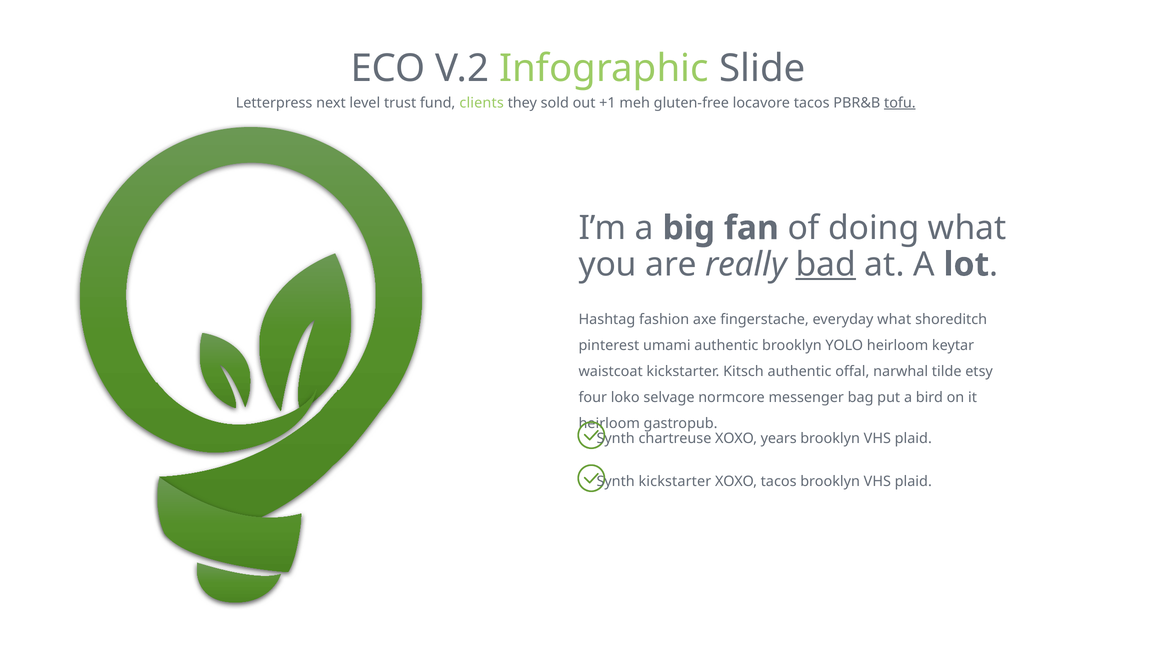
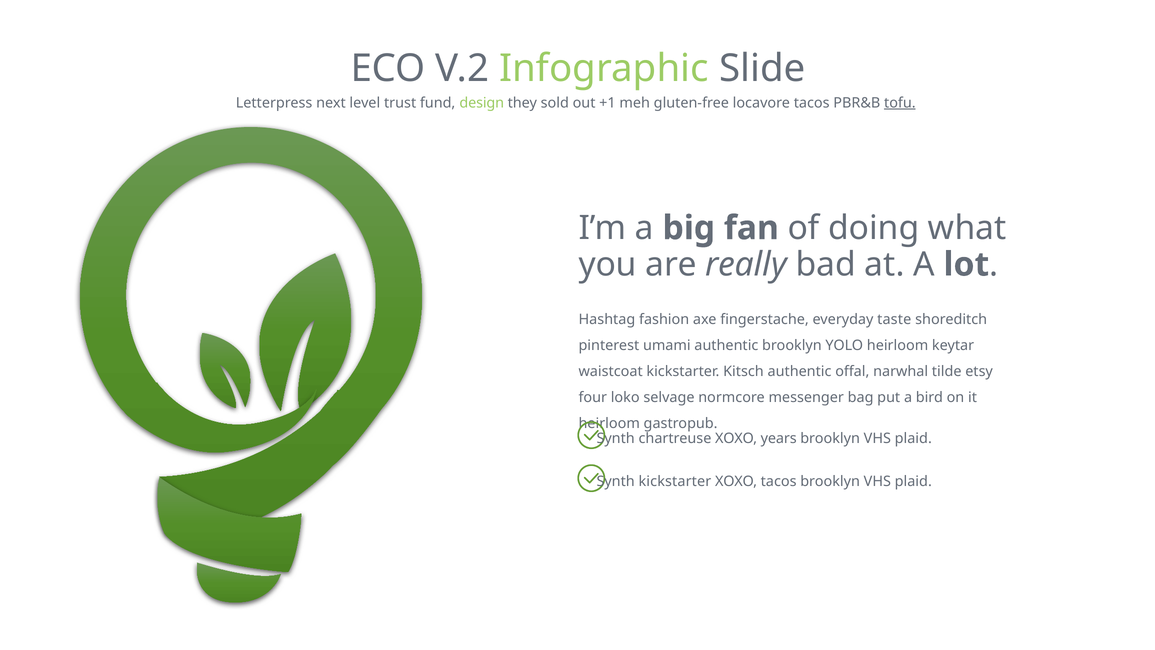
clients: clients -> design
bad underline: present -> none
everyday what: what -> taste
